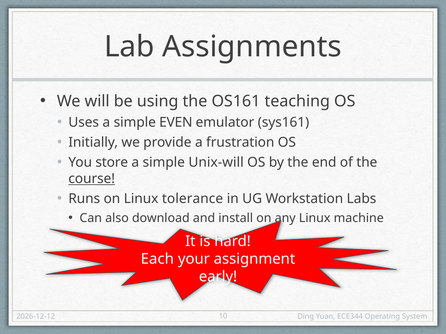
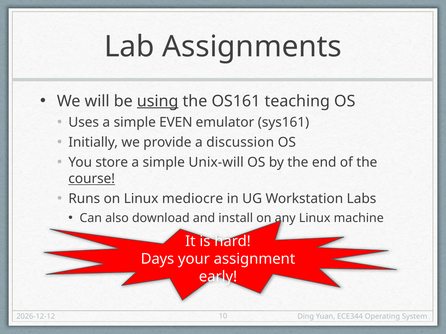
using underline: none -> present
frustration: frustration -> discussion
tolerance: tolerance -> mediocre
Each: Each -> Days
